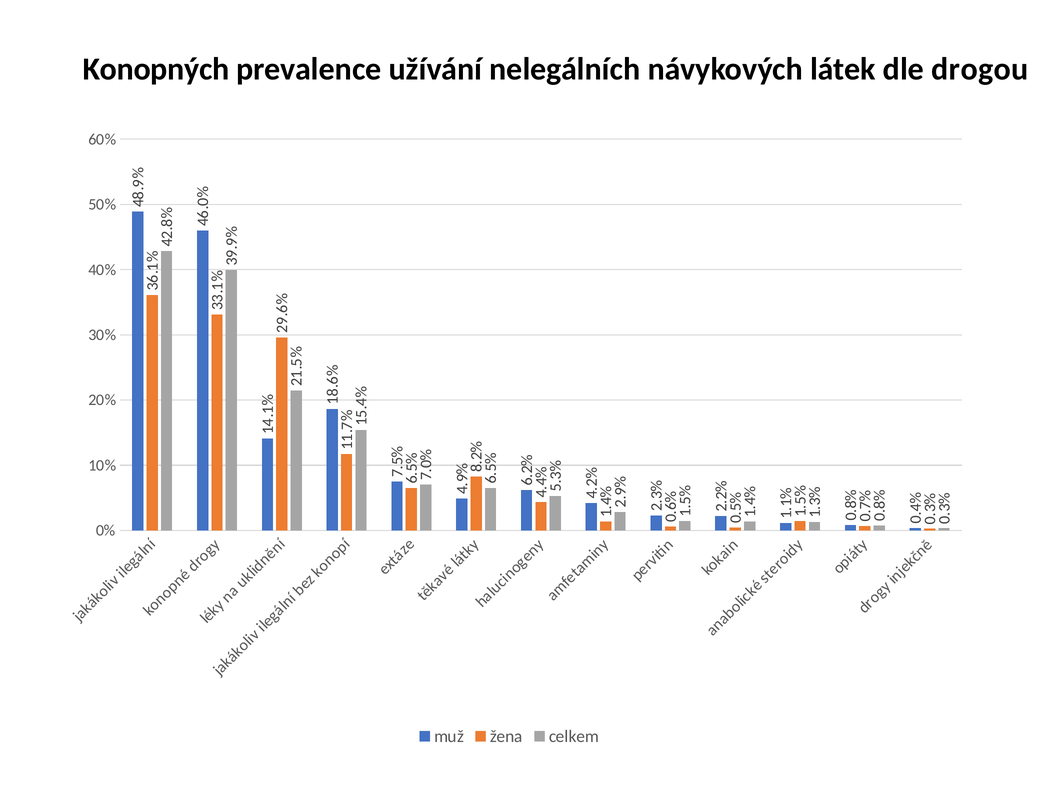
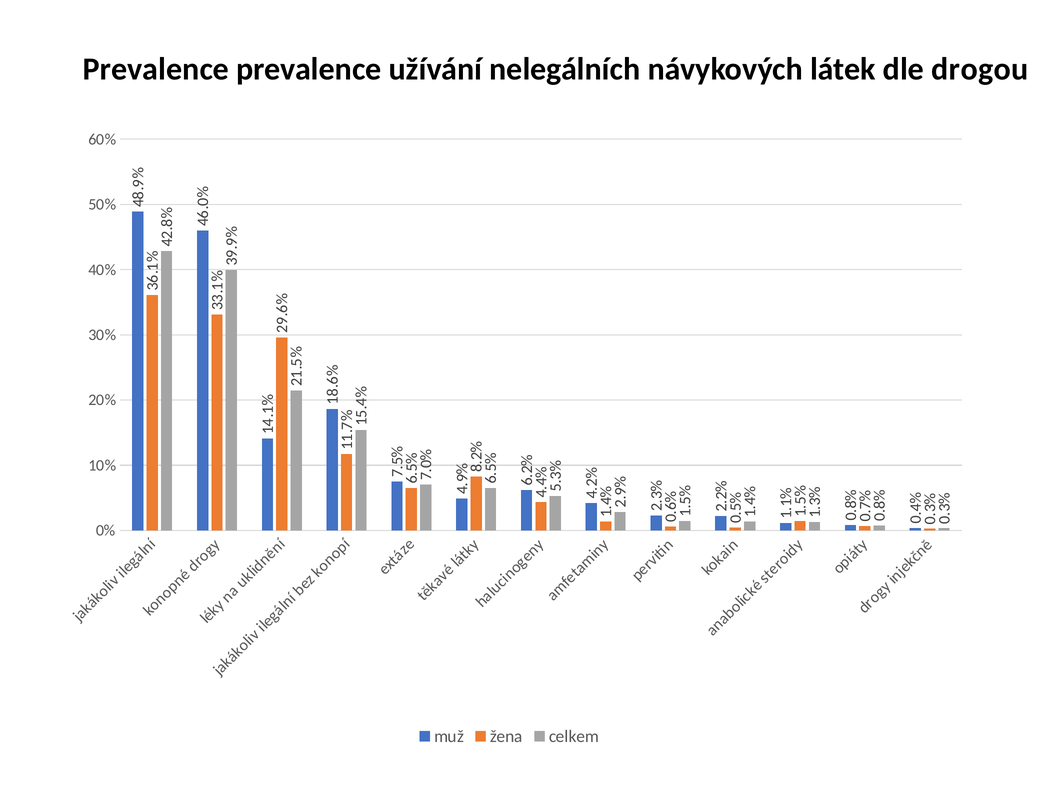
Konopných at (156, 69): Konopných -> Prevalence
